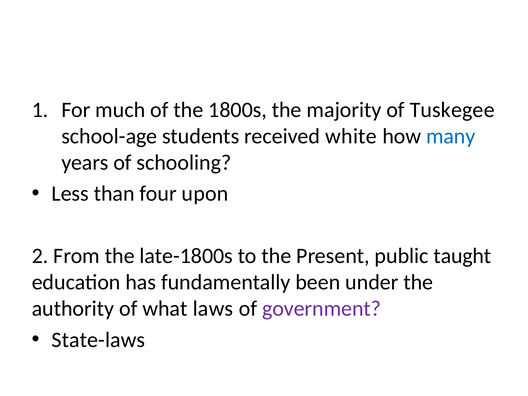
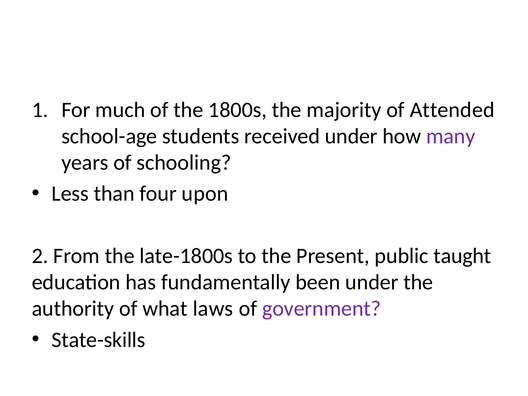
Tuskegee: Tuskegee -> Attended
received white: white -> under
many colour: blue -> purple
State-laws: State-laws -> State-skills
